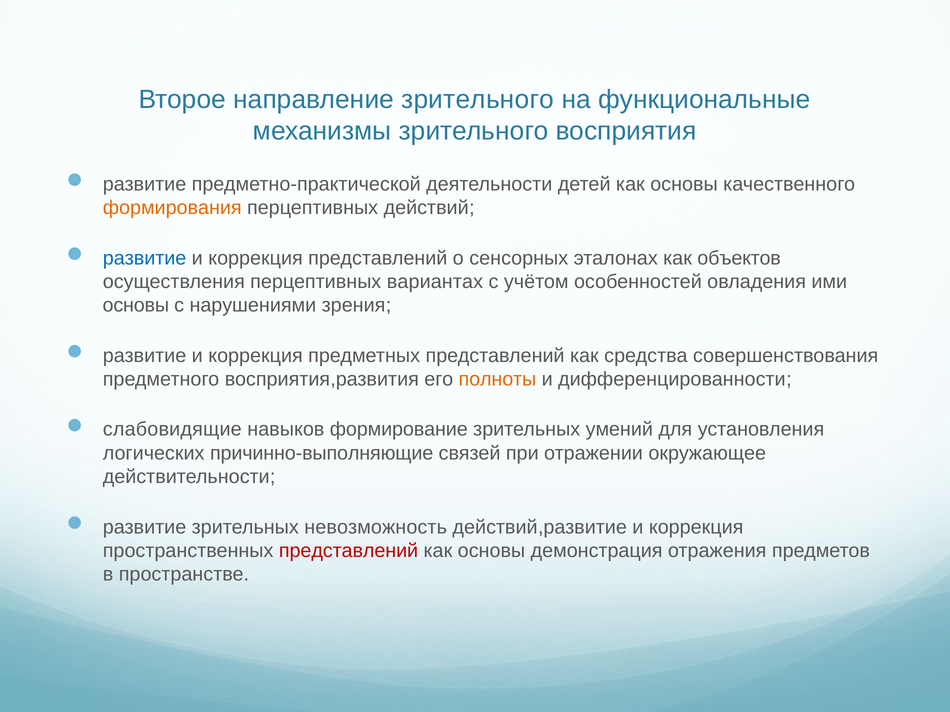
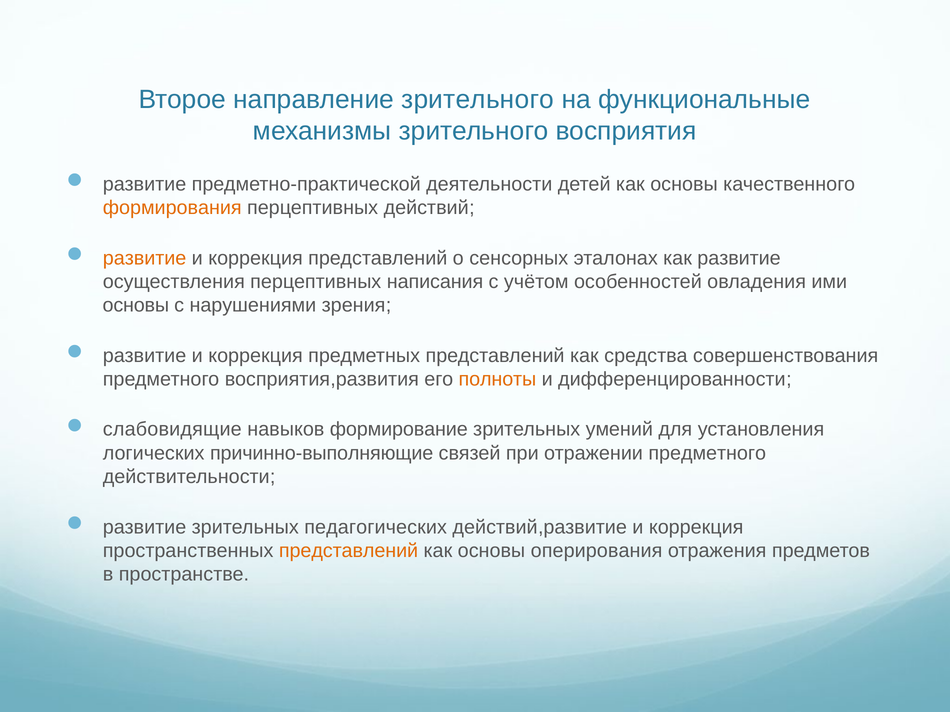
развитие at (145, 258) colour: blue -> orange
как объектов: объектов -> развитие
вариантах: вариантах -> написания
отражении окружающее: окружающее -> предметного
невозможность: невозможность -> педагогических
представлений at (349, 551) colour: red -> orange
демонстрация: демонстрация -> оперирования
